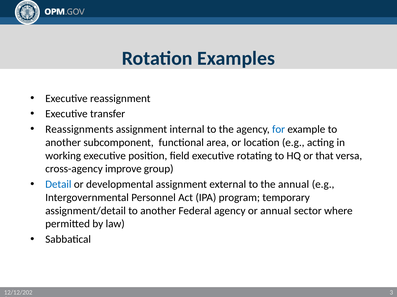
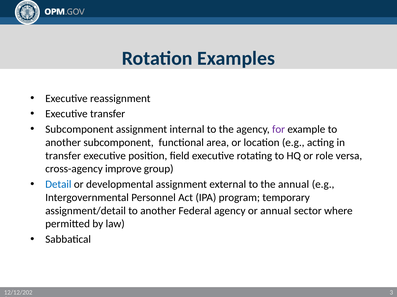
Reassignments at (79, 130): Reassignments -> Subcomponent
for colour: blue -> purple
working at (63, 156): working -> transfer
that: that -> role
